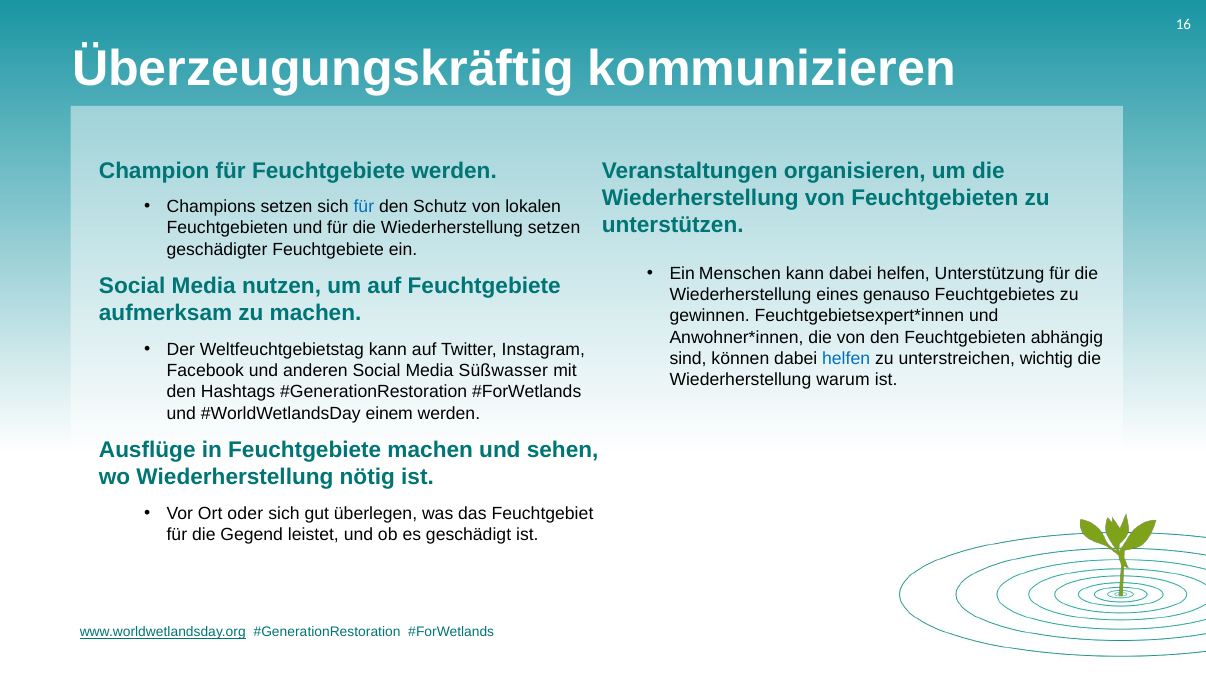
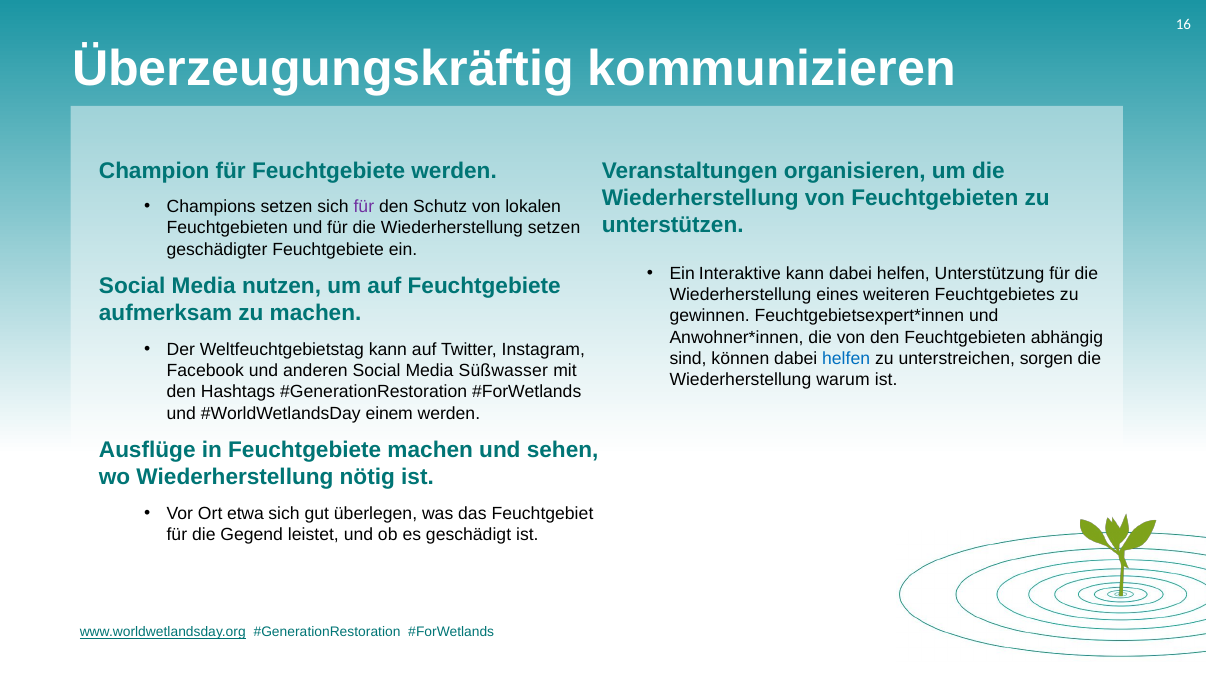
für at (364, 207) colour: blue -> purple
Menschen: Menschen -> Interaktive
genauso: genauso -> weiteren
wichtig: wichtig -> sorgen
oder: oder -> etwa
